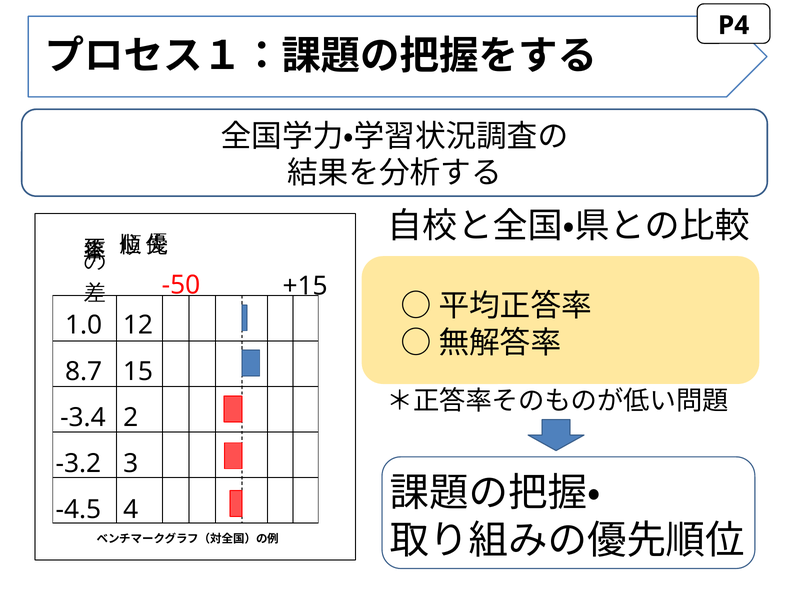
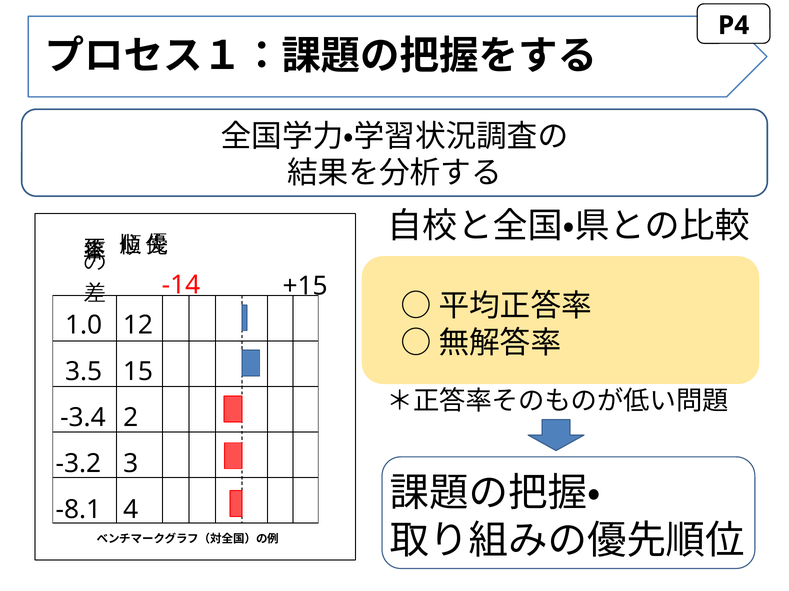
-50: -50 -> -14
8.7: 8.7 -> 3.5
-4.5: -4.5 -> -8.1
